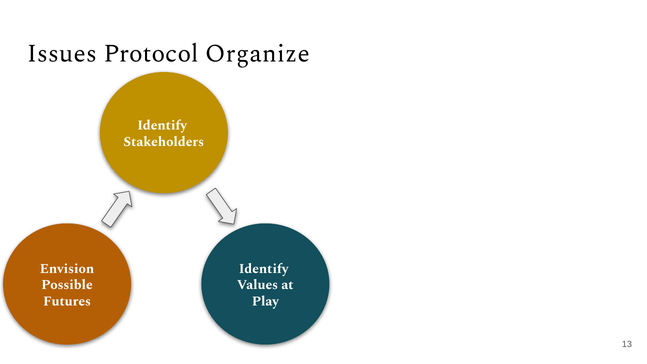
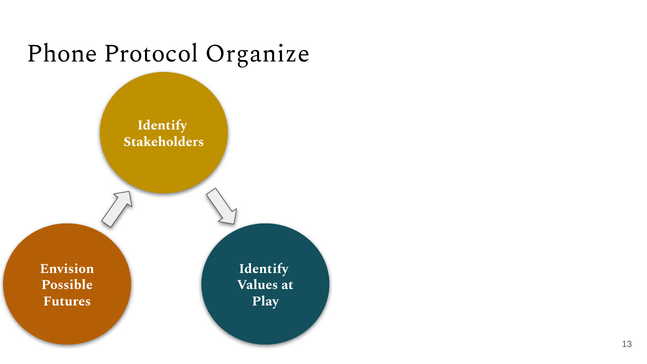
Issues: Issues -> Phone
